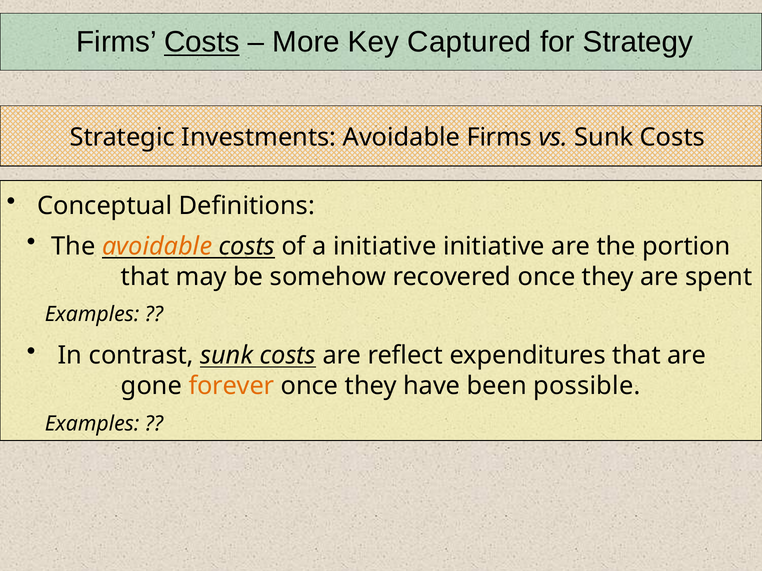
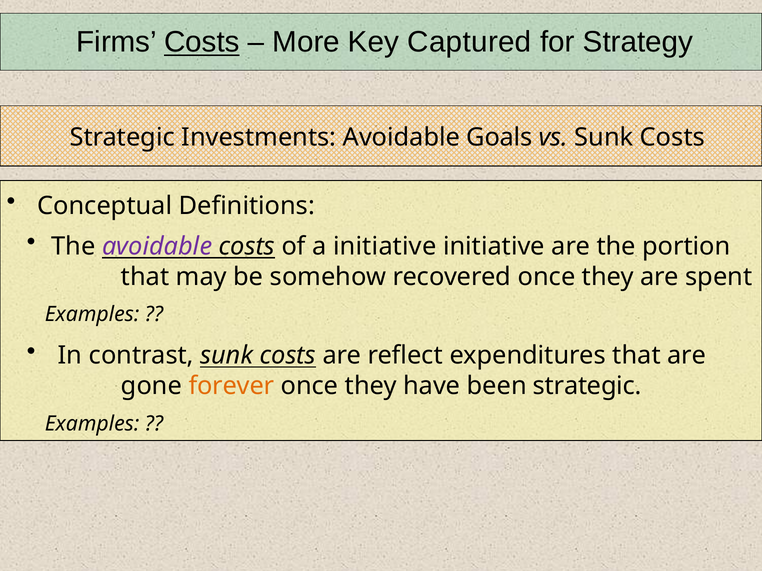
Avoidable Firms: Firms -> Goals
avoidable at (157, 246) colour: orange -> purple
been possible: possible -> strategic
